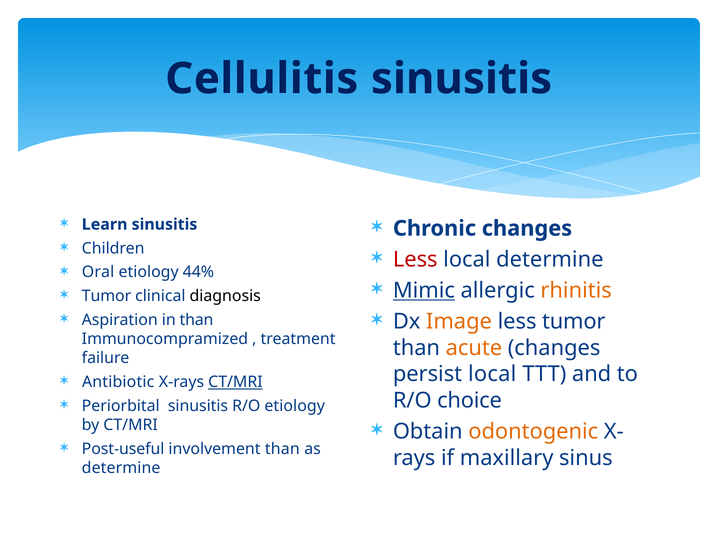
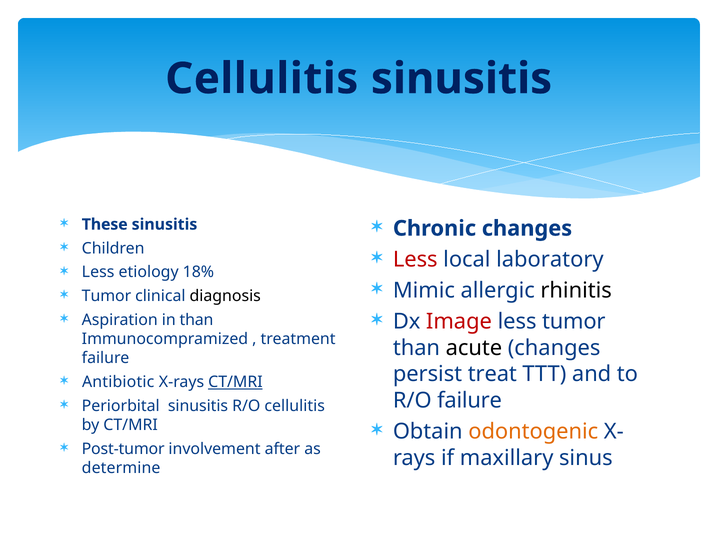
Learn: Learn -> These
local determine: determine -> laboratory
Oral at (98, 272): Oral -> Less
44%: 44% -> 18%
Mimic underline: present -> none
rhinitis colour: orange -> black
Image colour: orange -> red
acute colour: orange -> black
persist local: local -> treat
R/O choice: choice -> failure
R/O etiology: etiology -> cellulitis
Post-useful: Post-useful -> Post-tumor
involvement than: than -> after
